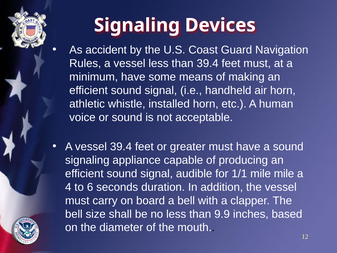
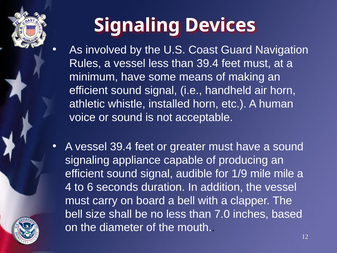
accident: accident -> involved
1/1: 1/1 -> 1/9
9.9: 9.9 -> 7.0
